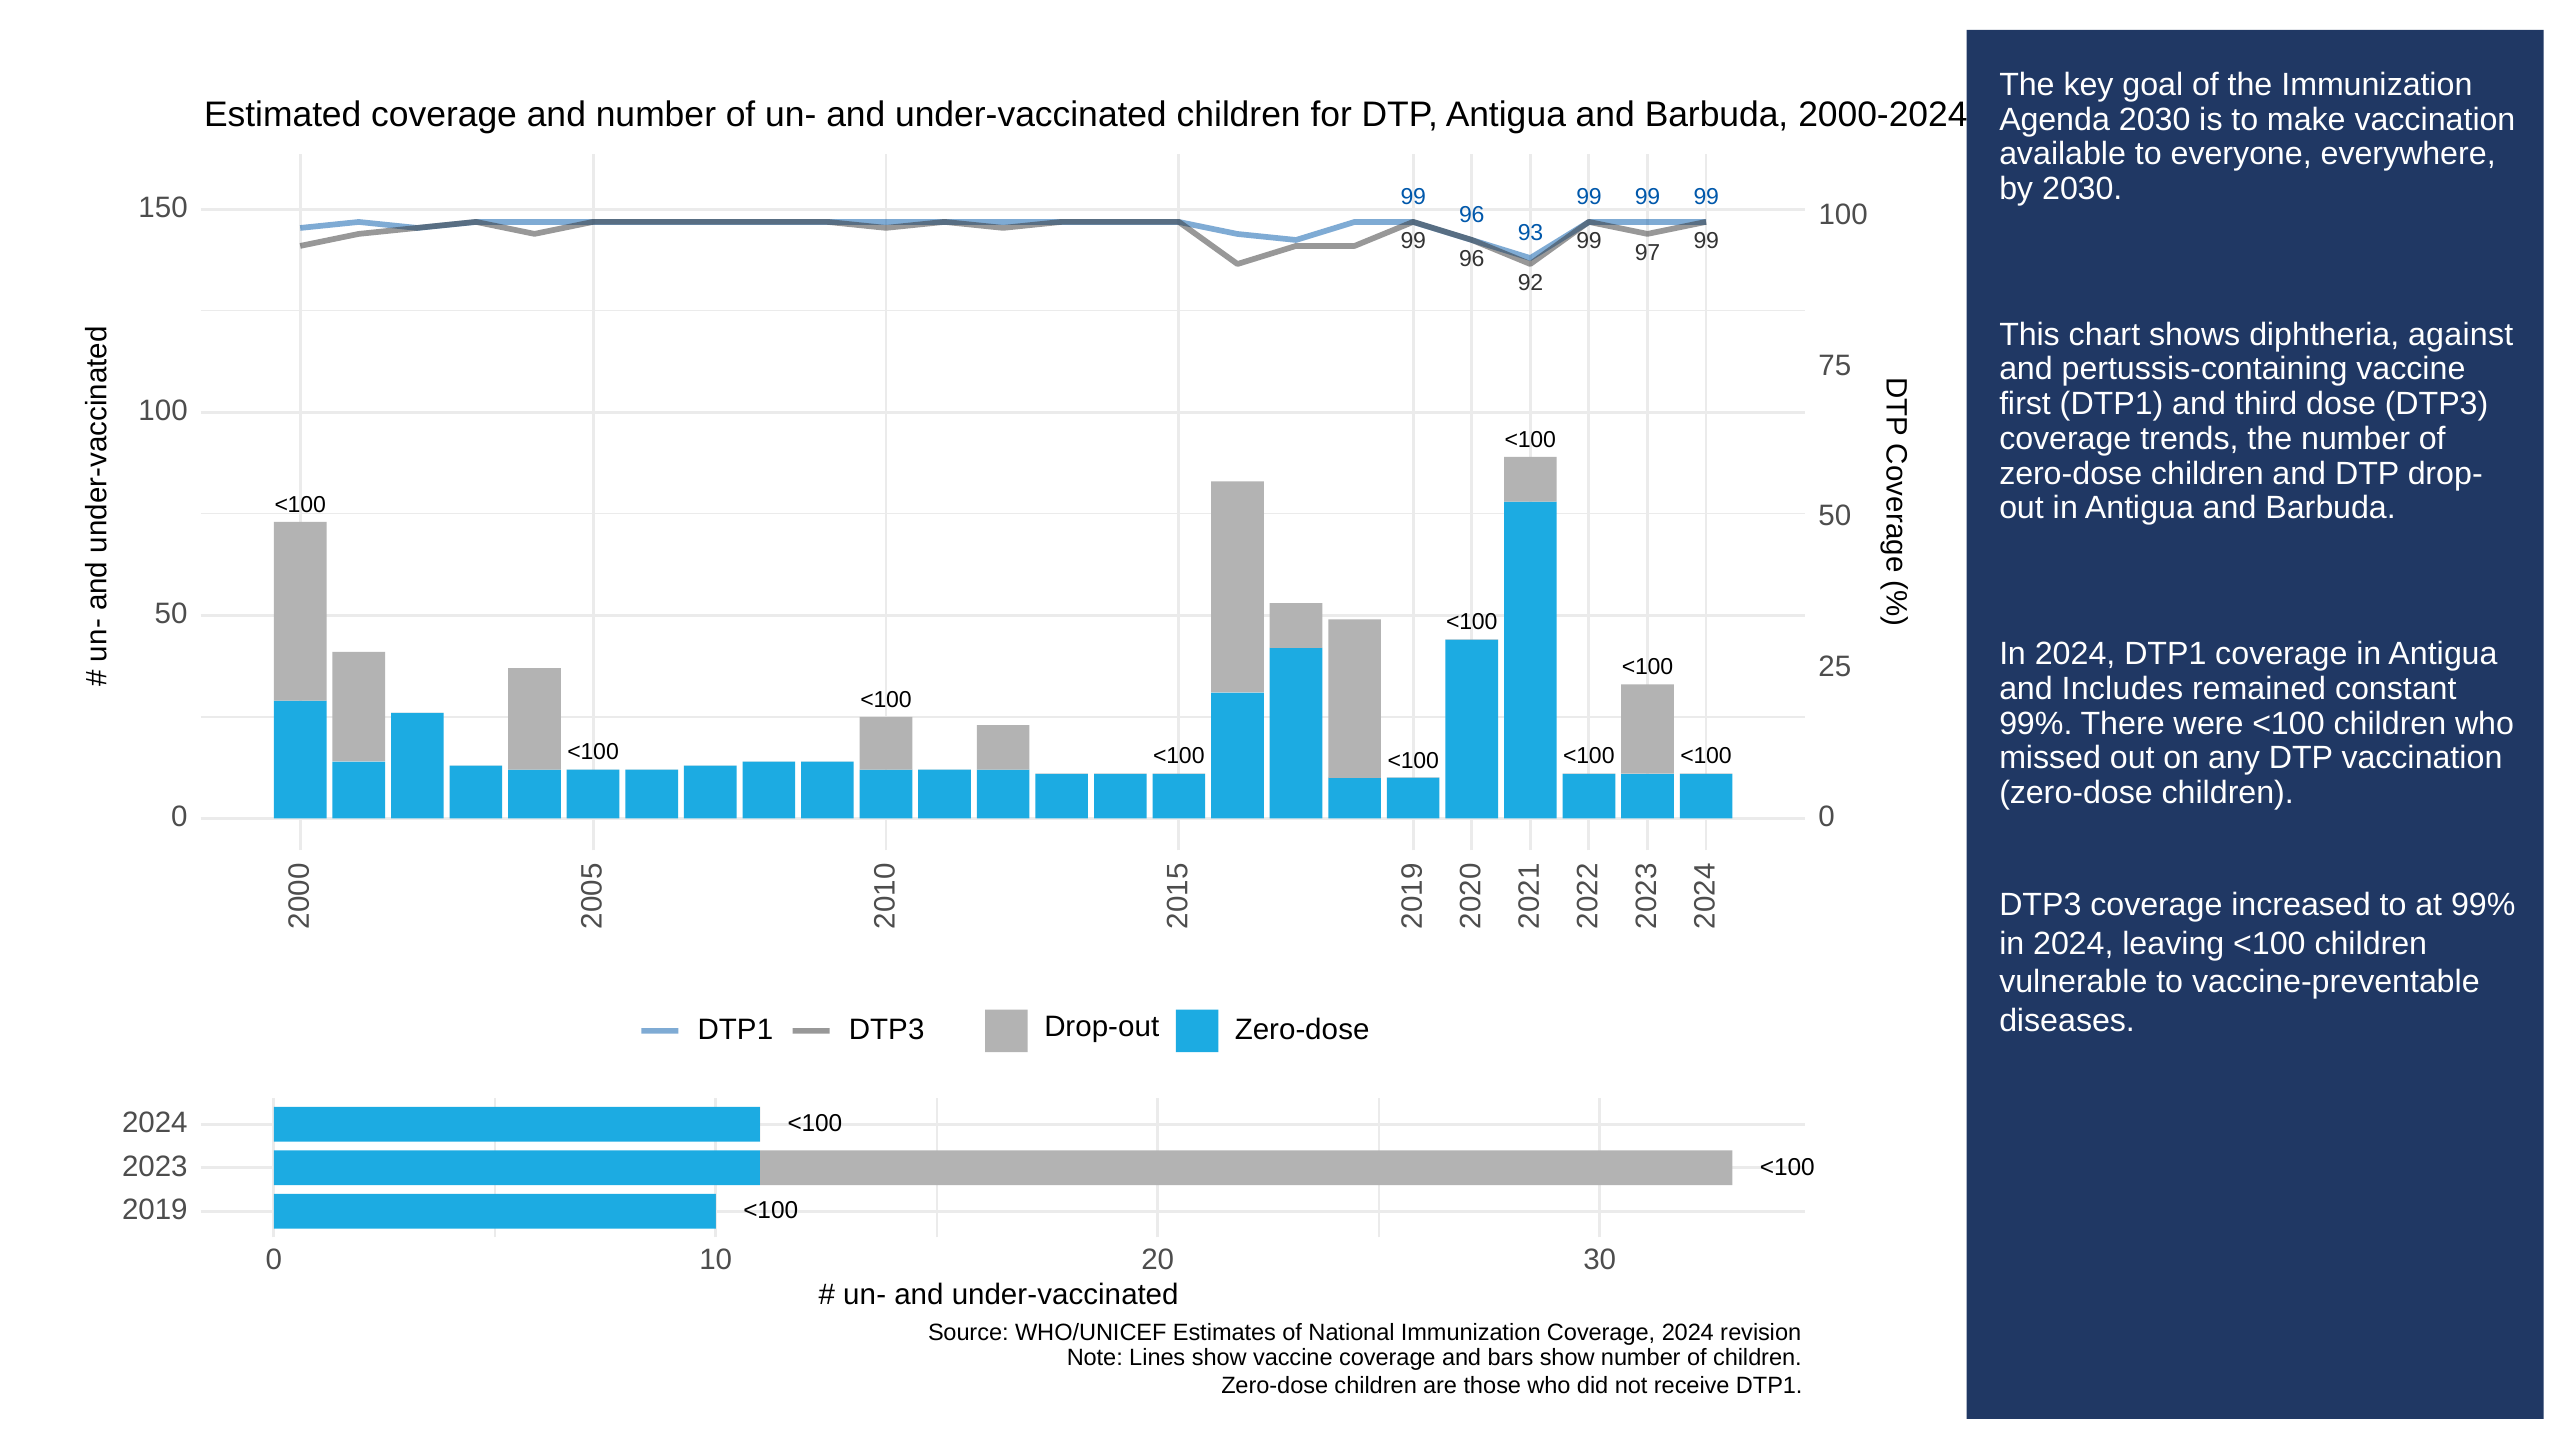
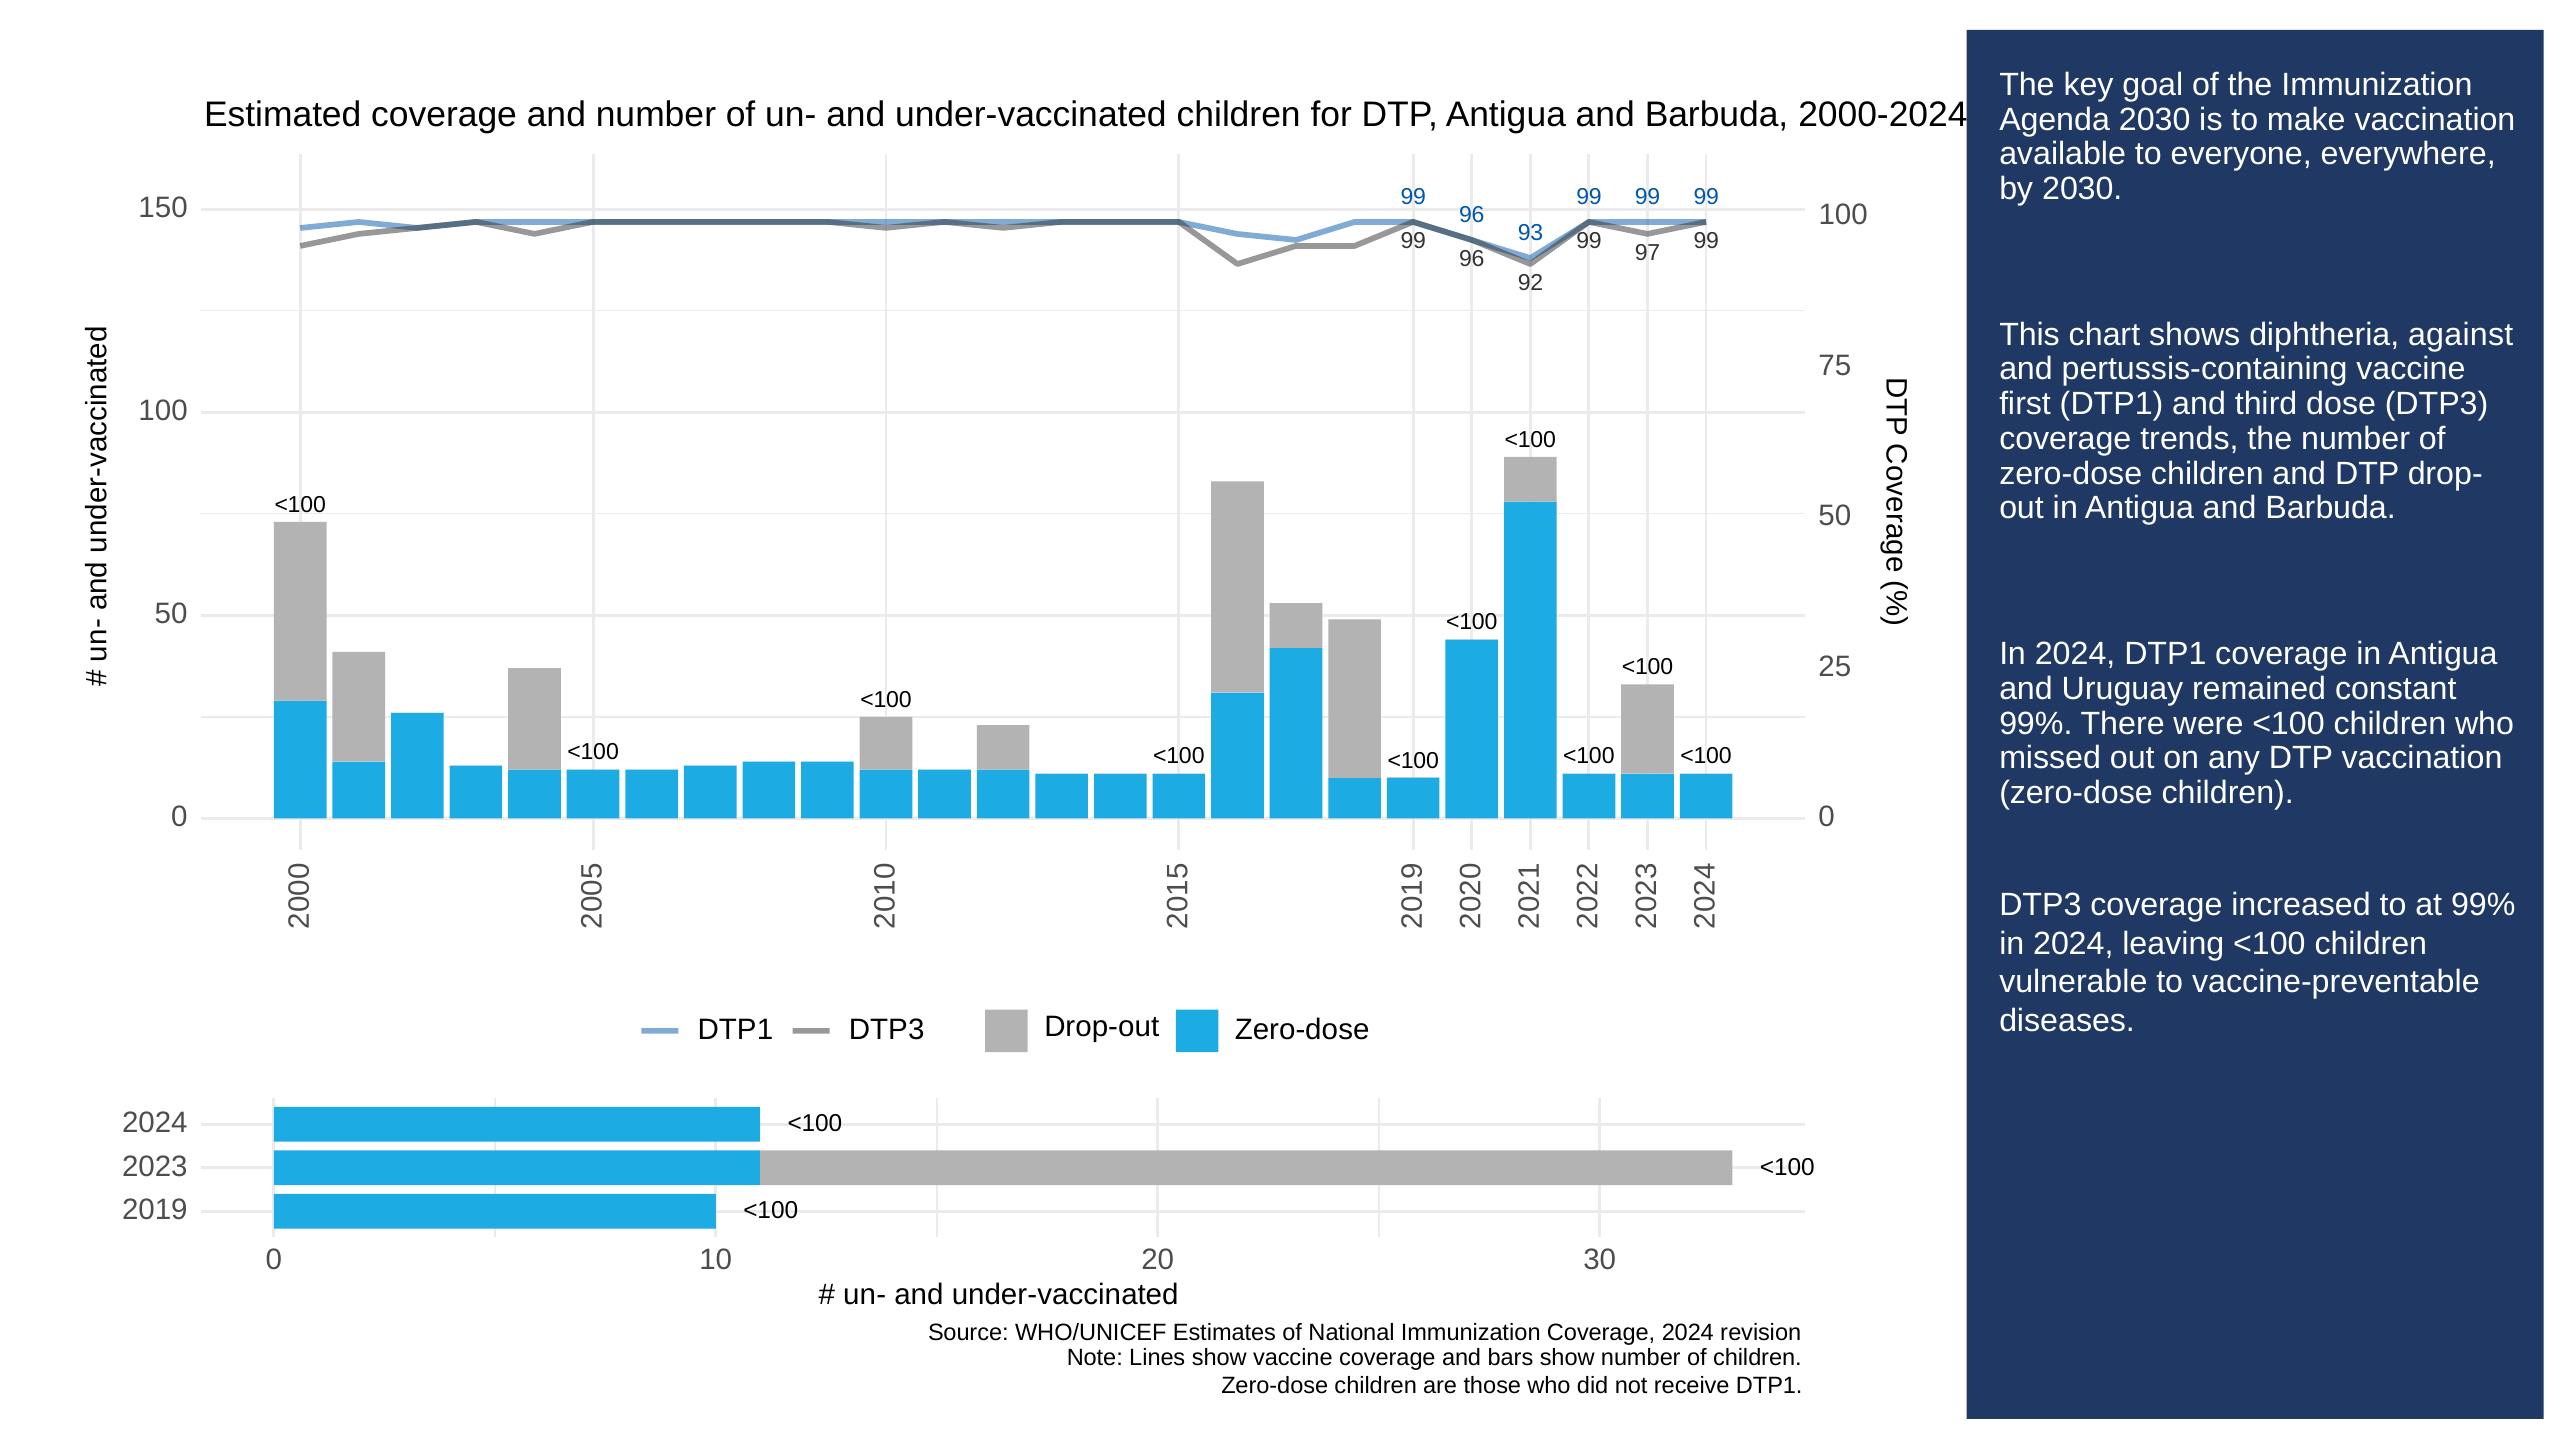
Includes: Includes -> Uruguay
